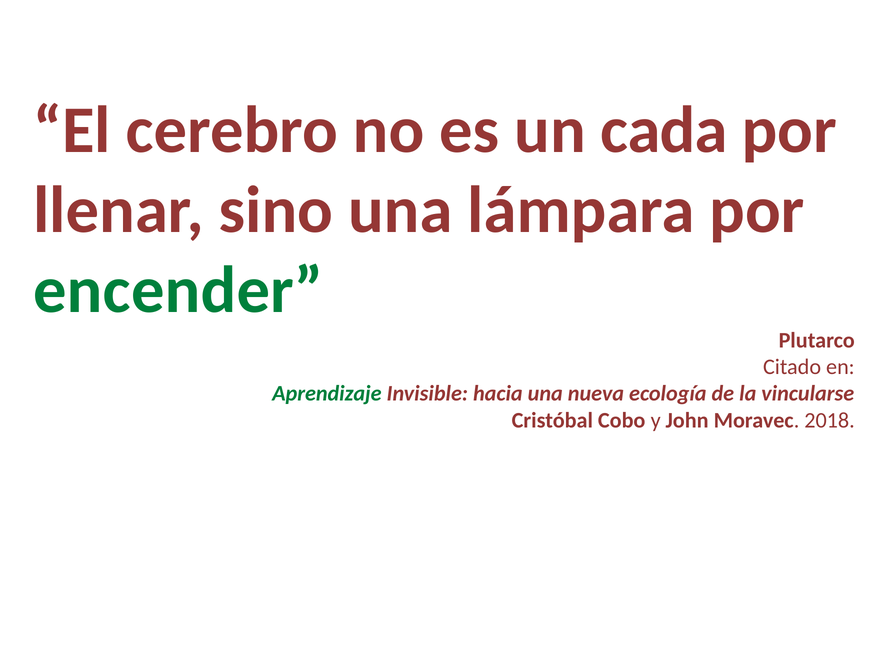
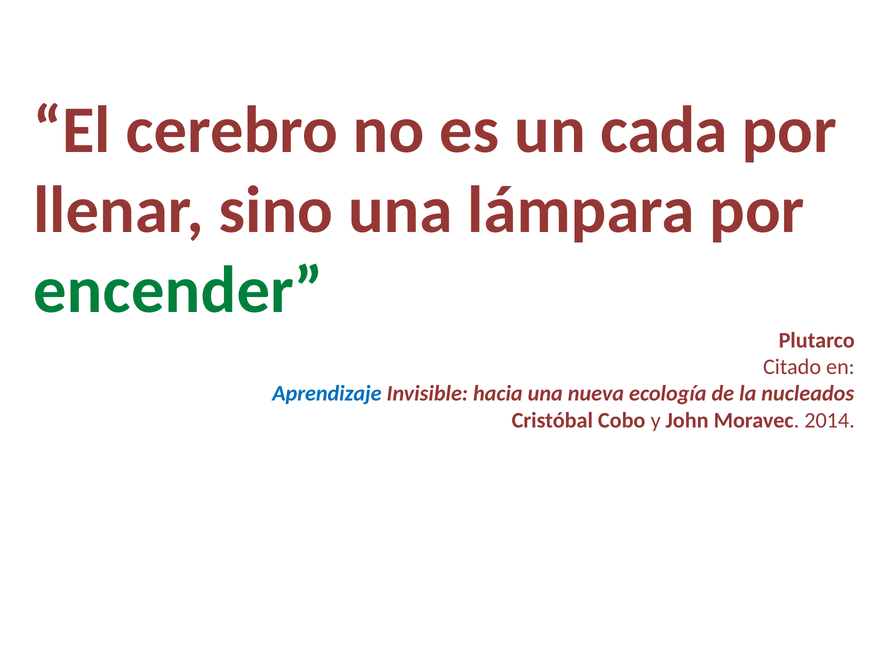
Aprendizaje colour: green -> blue
vincularse: vincularse -> nucleados
2018: 2018 -> 2014
